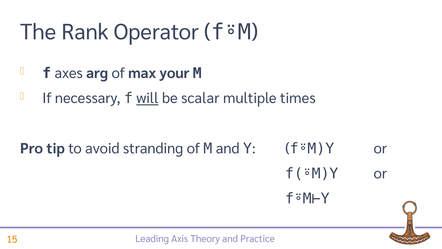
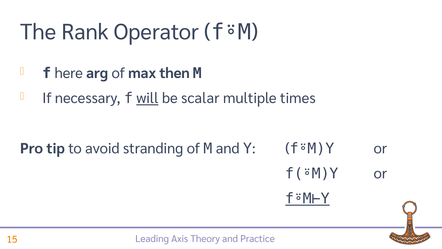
axes: axes -> here
your: your -> then
f⍤M⊢Y underline: none -> present
